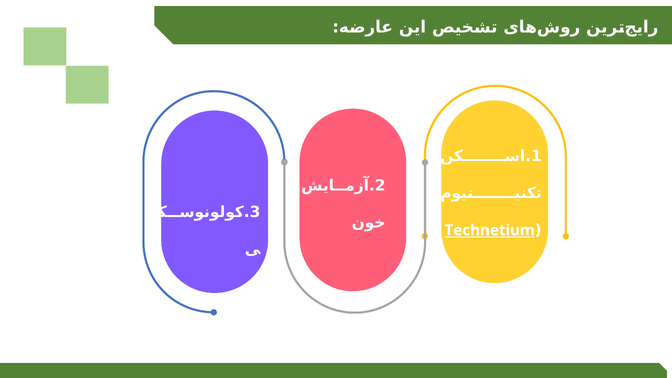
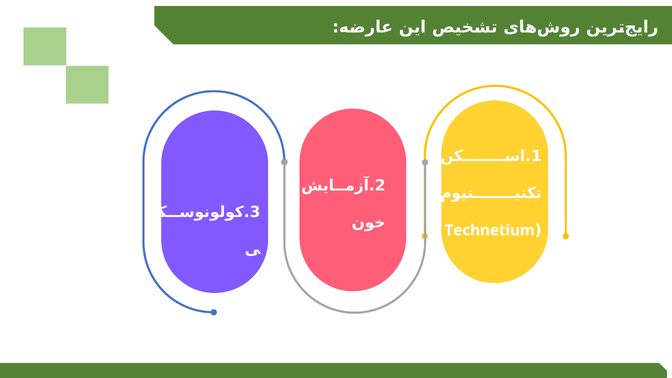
Technetium underline: present -> none
